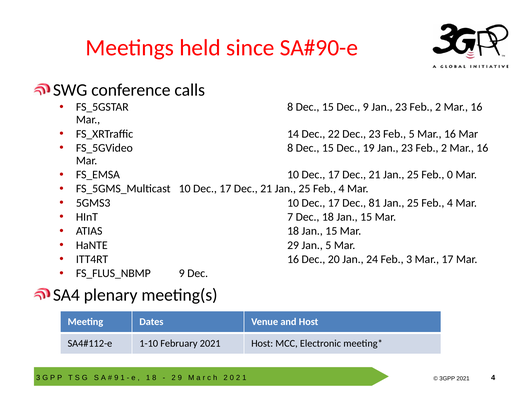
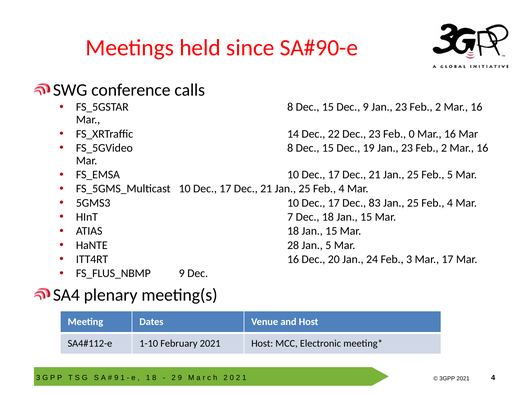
Feb 5: 5 -> 0
Feb 0: 0 -> 5
81: 81 -> 83
29: 29 -> 28
